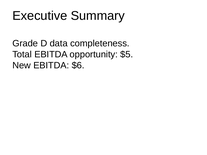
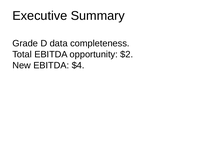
$5: $5 -> $2
$6: $6 -> $4
